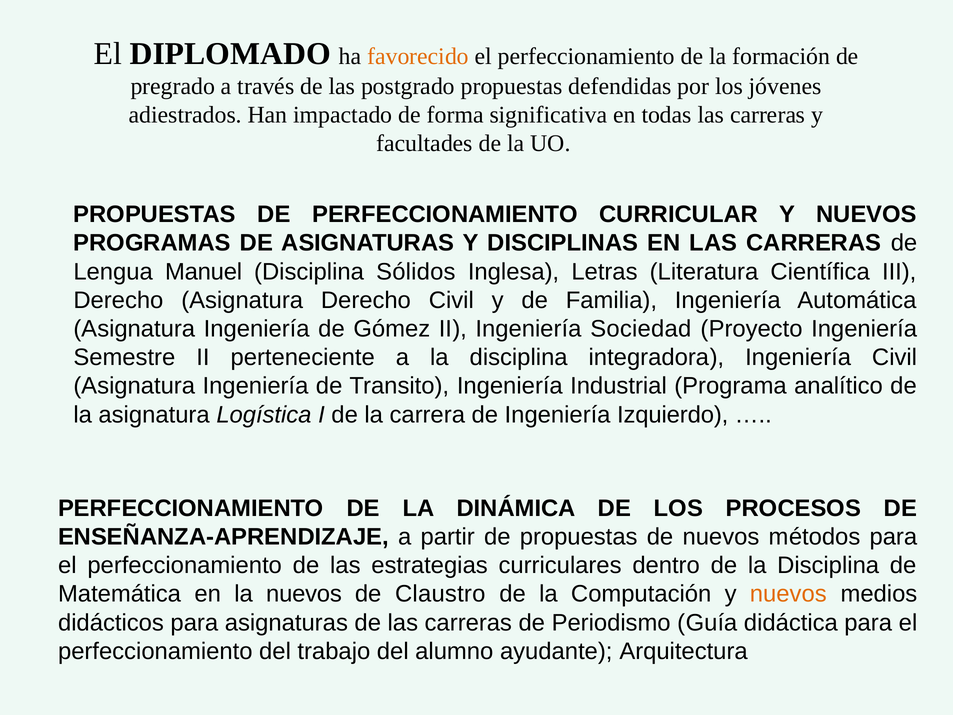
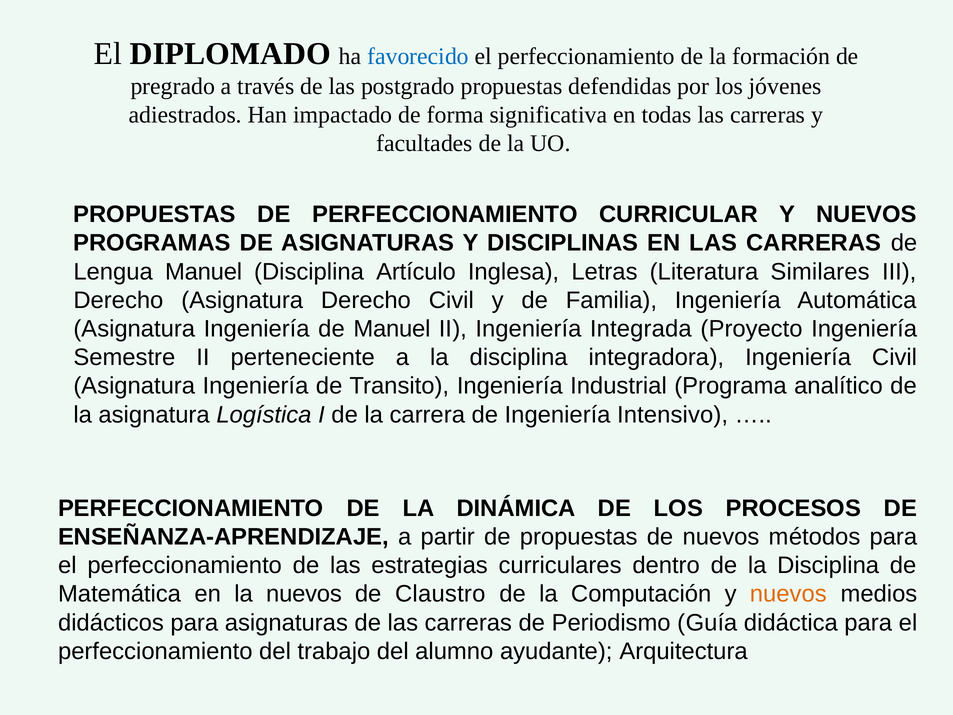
favorecido colour: orange -> blue
Sólidos: Sólidos -> Artículo
Científica: Científica -> Similares
de Gómez: Gómez -> Manuel
Sociedad: Sociedad -> Integrada
Izquierdo: Izquierdo -> Intensivo
